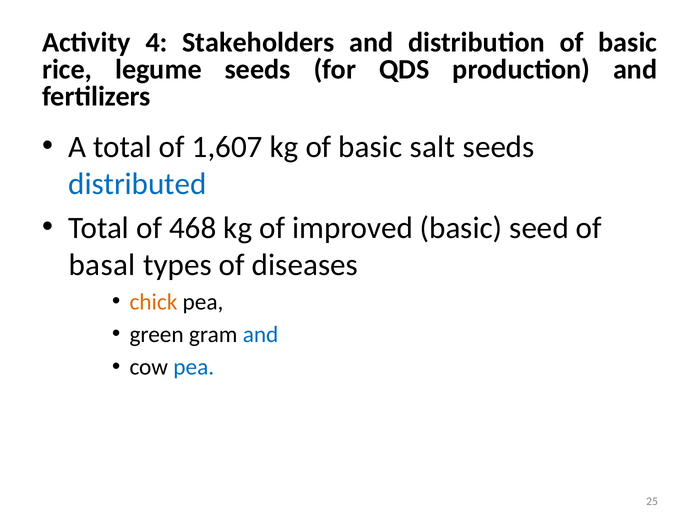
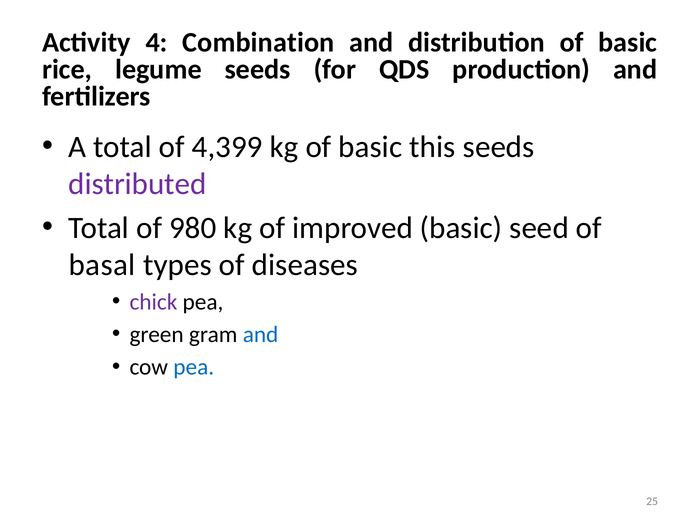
Stakeholders: Stakeholders -> Combination
1,607: 1,607 -> 4,399
salt: salt -> this
distributed colour: blue -> purple
468: 468 -> 980
chick colour: orange -> purple
